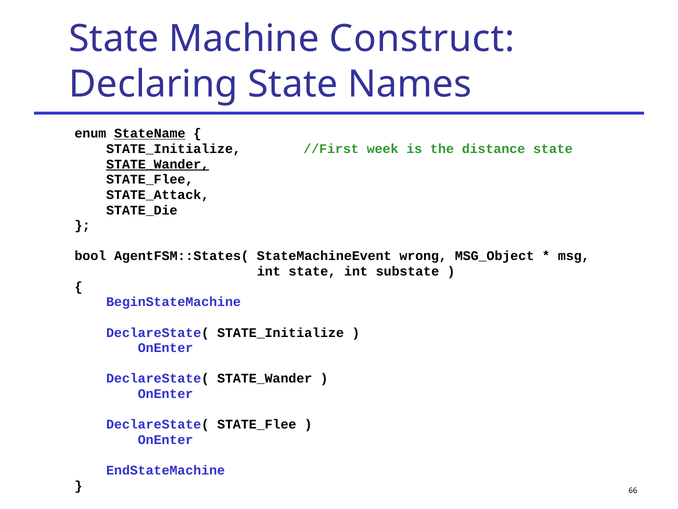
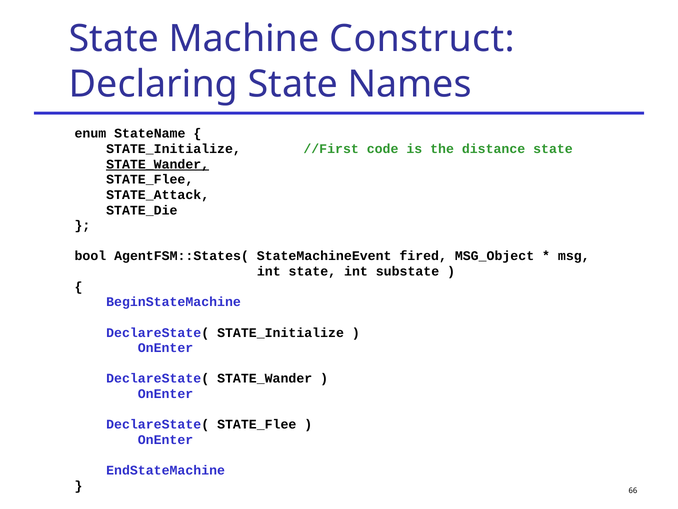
StateName underline: present -> none
week: week -> code
wrong: wrong -> fired
